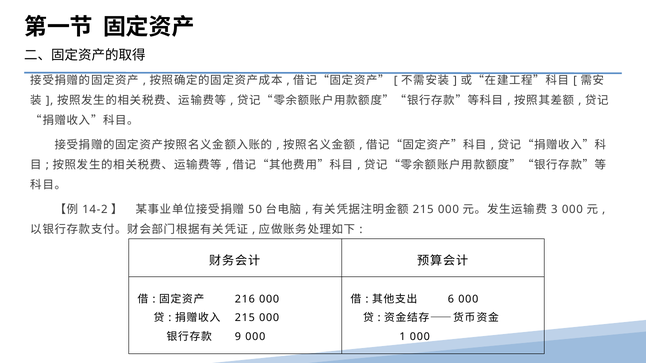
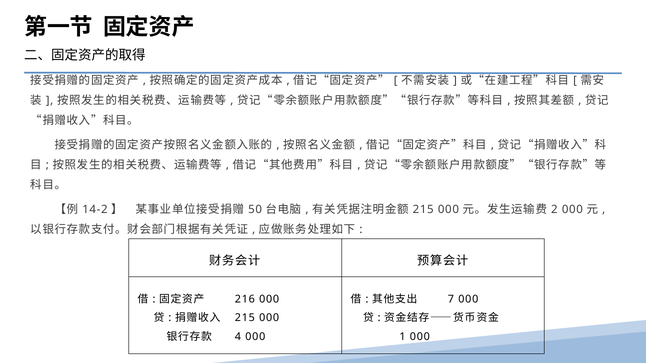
3: 3 -> 2
6: 6 -> 7
9: 9 -> 4
